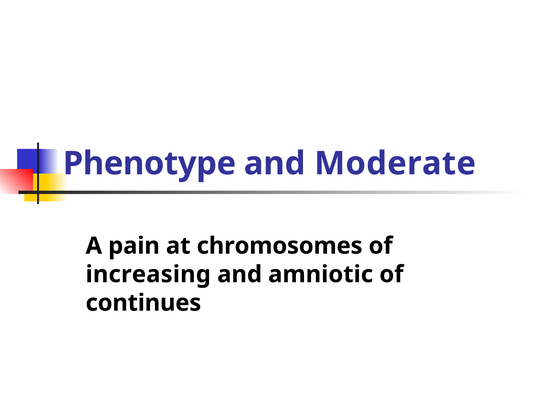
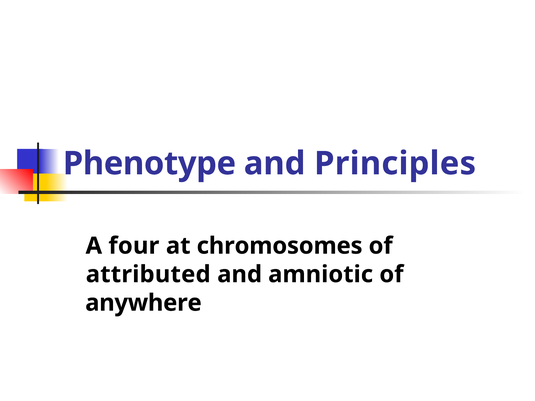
Moderate: Moderate -> Principles
pain: pain -> four
increasing: increasing -> attributed
continues: continues -> anywhere
